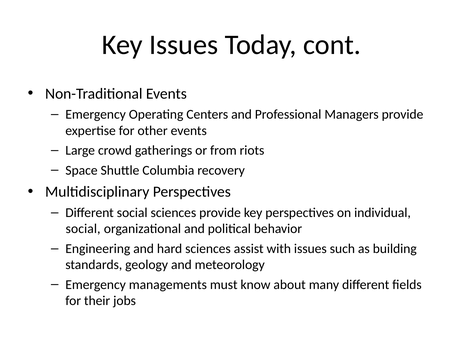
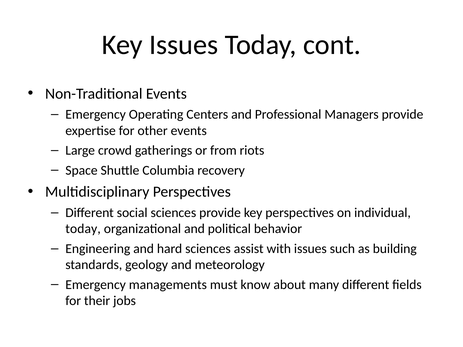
social at (83, 229): social -> today
